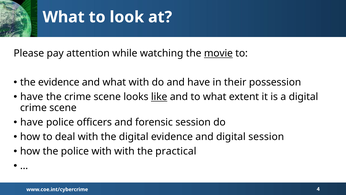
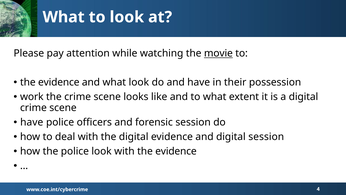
what with: with -> look
have at (32, 97): have -> work
like underline: present -> none
police with: with -> look
with the practical: practical -> evidence
